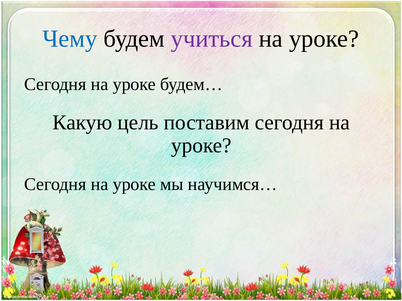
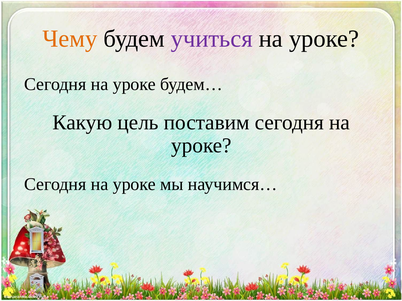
Чему colour: blue -> orange
